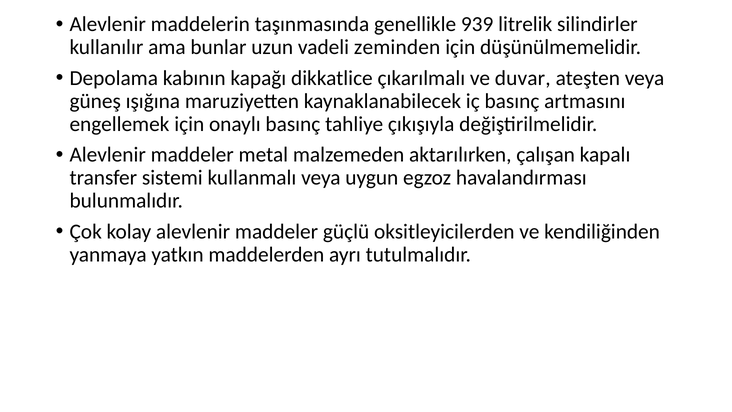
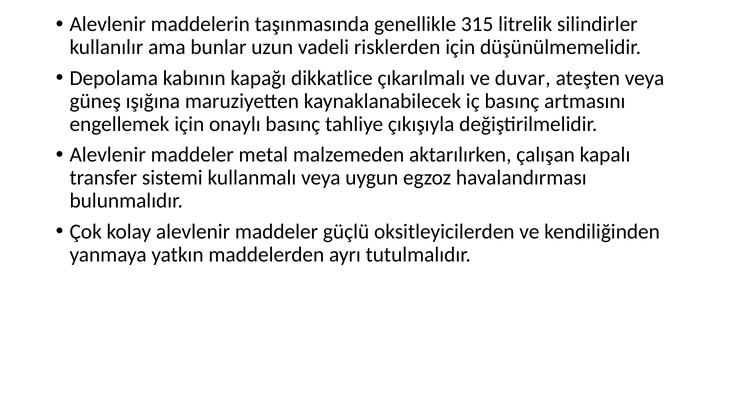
939: 939 -> 315
zeminden: zeminden -> risklerden
